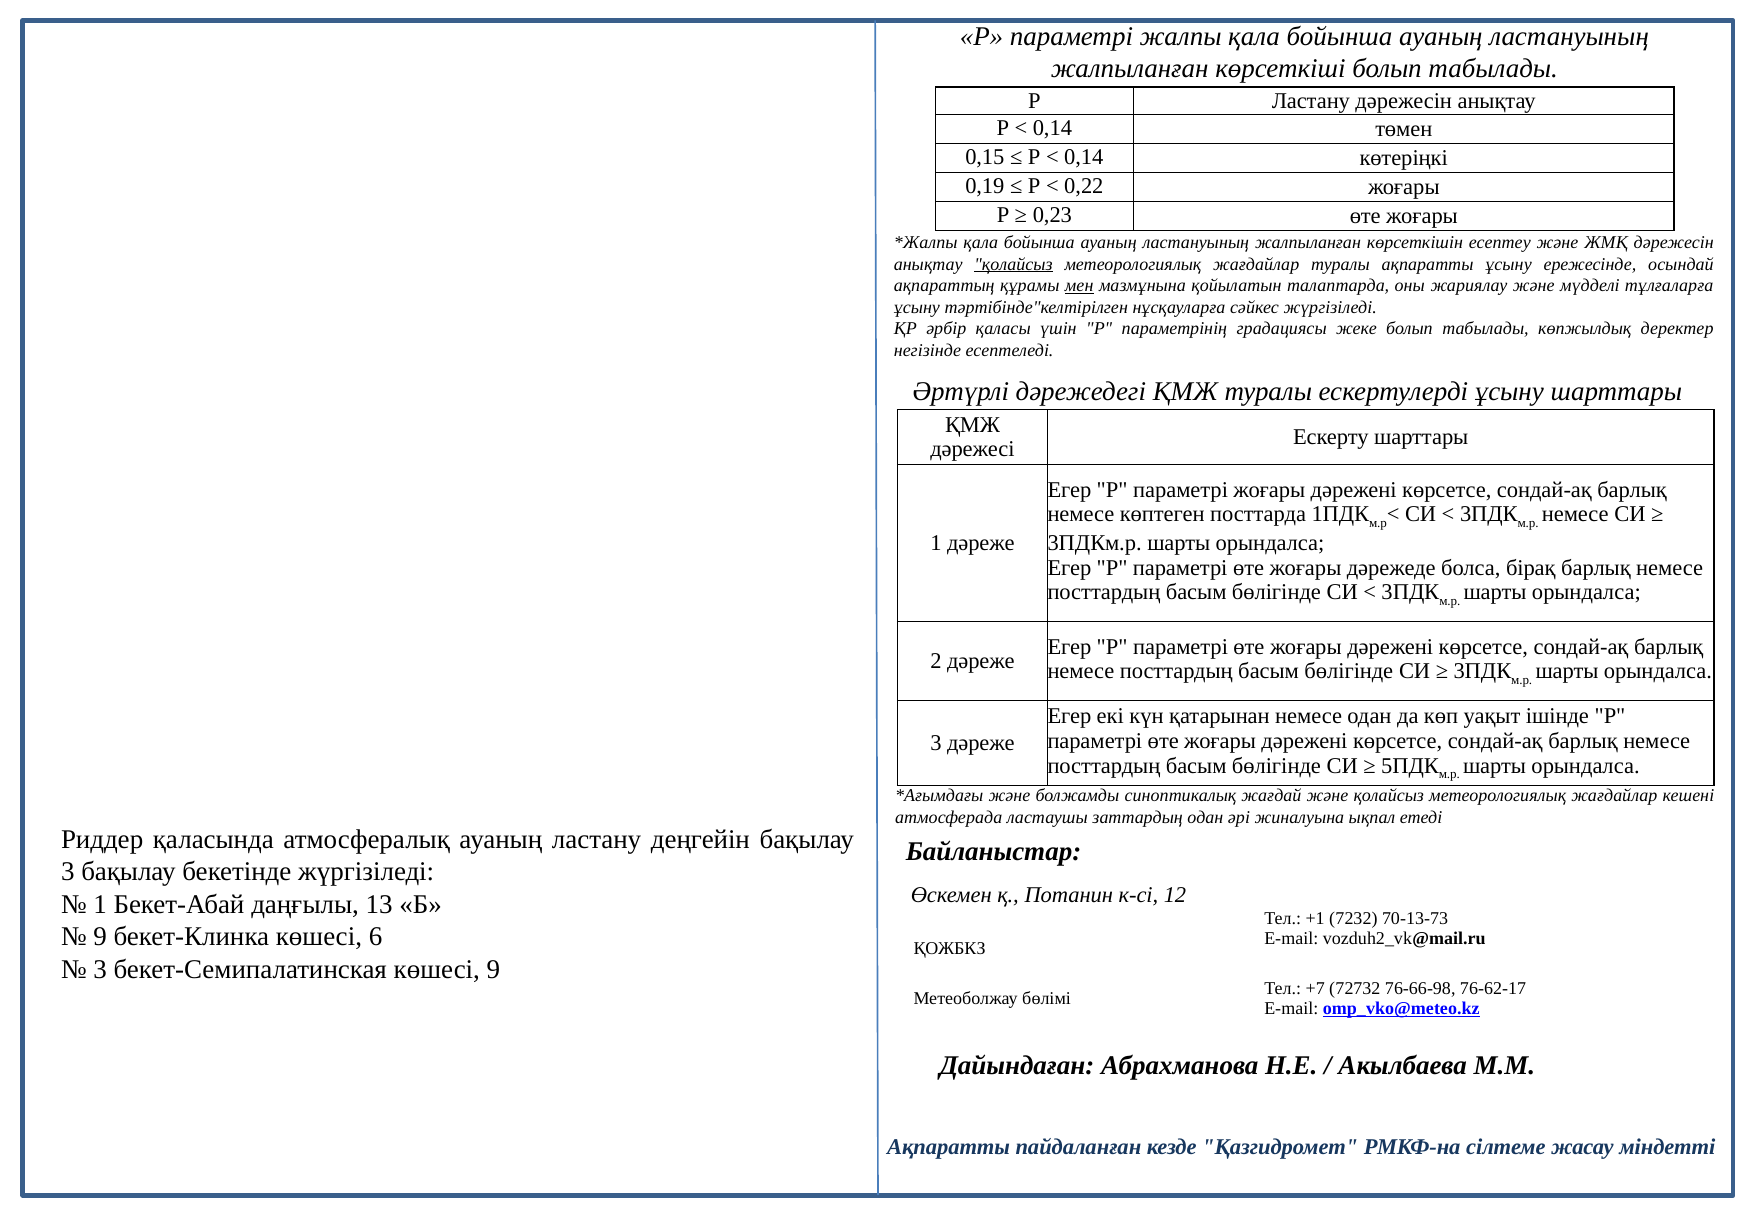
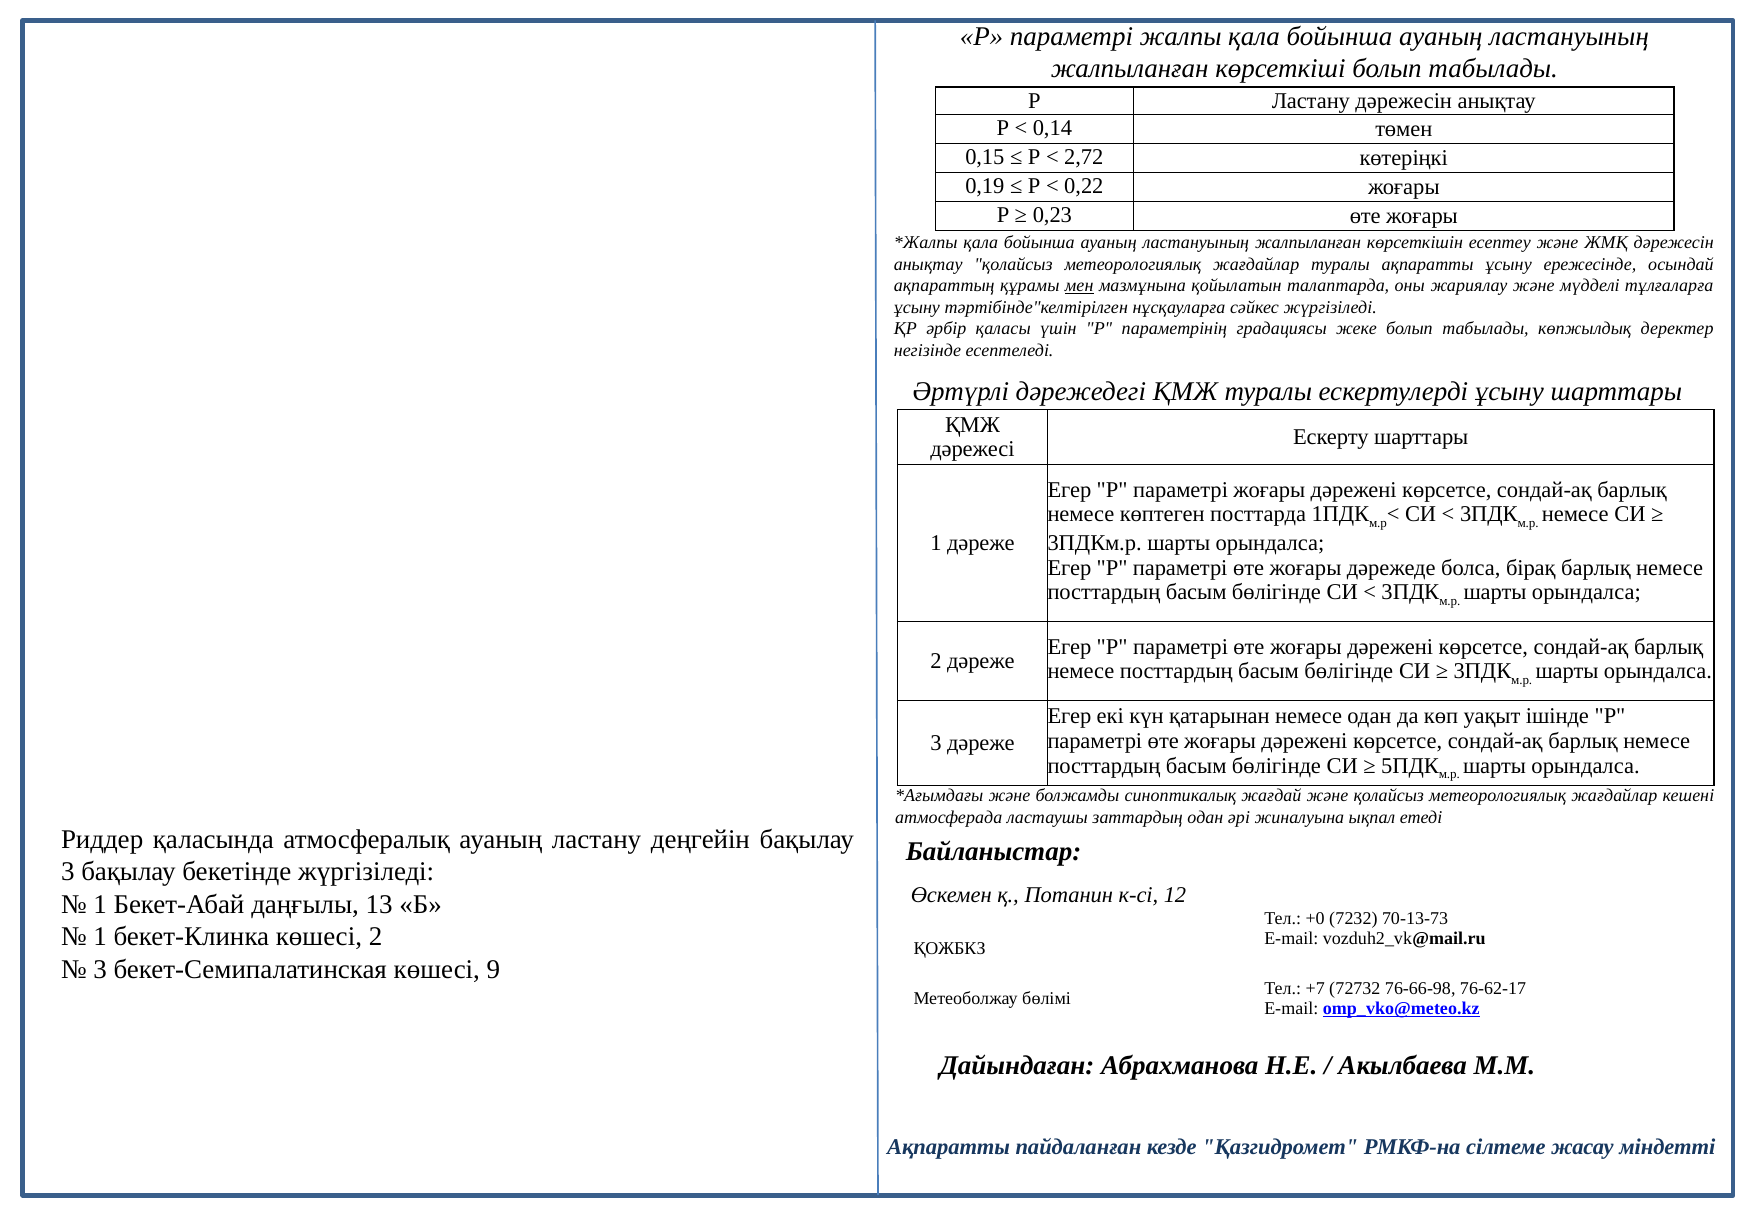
0,14 at (1084, 157): 0,14 -> 2,72
қолайсыз at (1013, 264) underline: present -> none
+1: +1 -> +0
9 at (100, 936): 9 -> 1
көшесі 6: 6 -> 2
